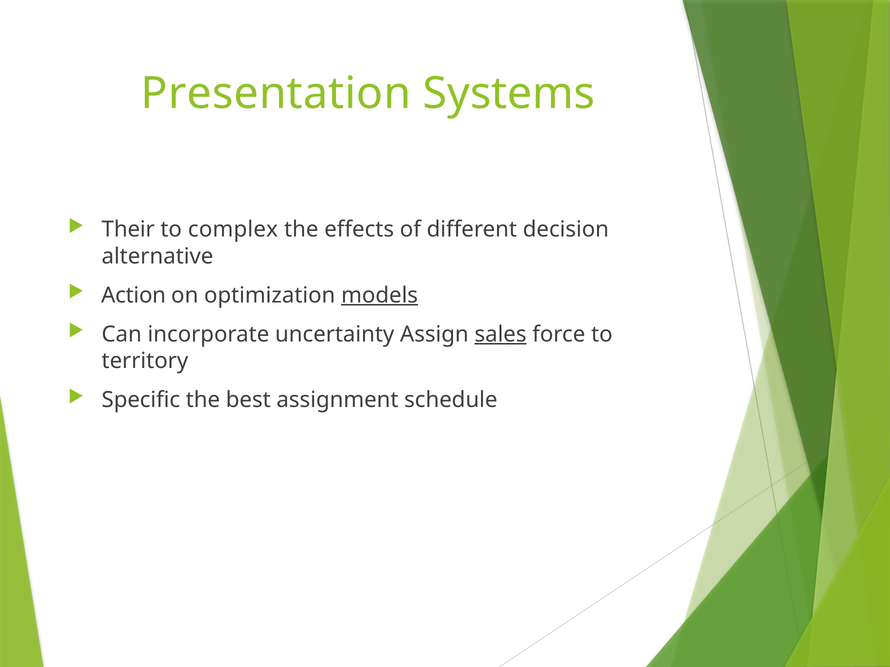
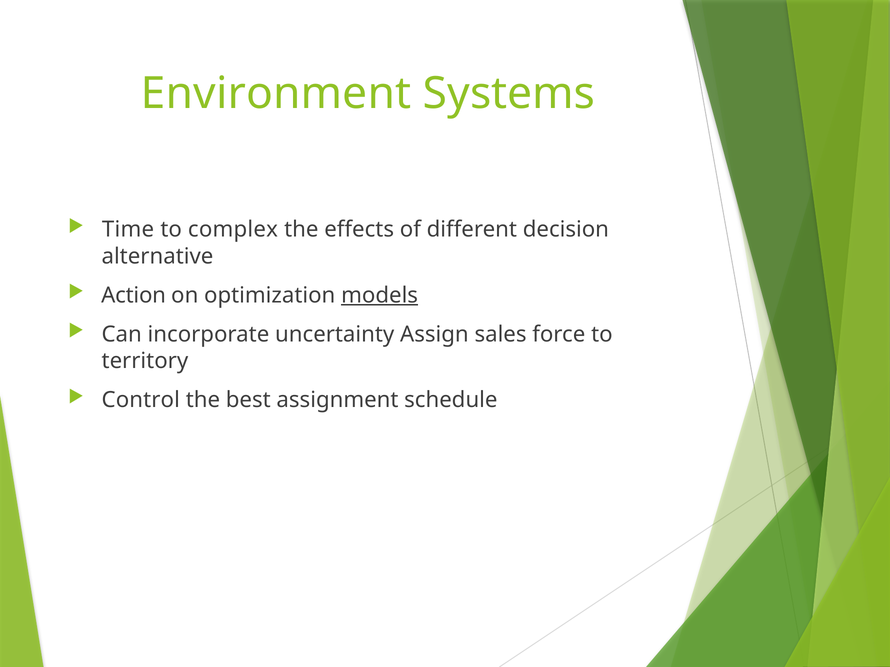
Presentation: Presentation -> Environment
Their: Their -> Time
sales underline: present -> none
Specific: Specific -> Control
